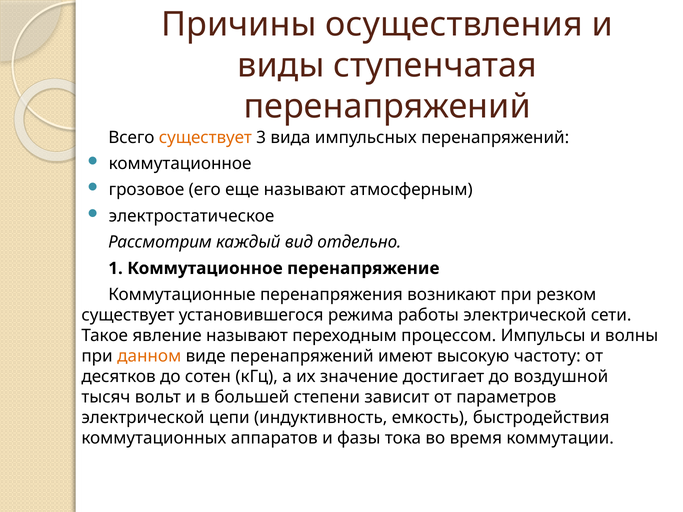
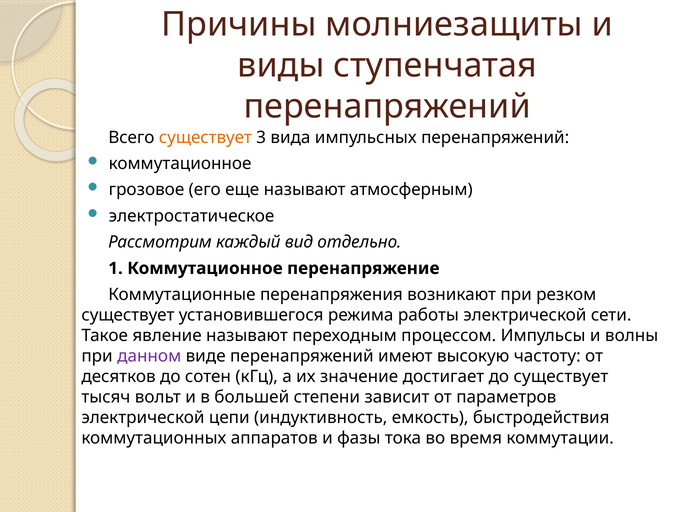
осуществления: осуществления -> молниезащиты
данном colour: orange -> purple
до воздушной: воздушной -> существует
